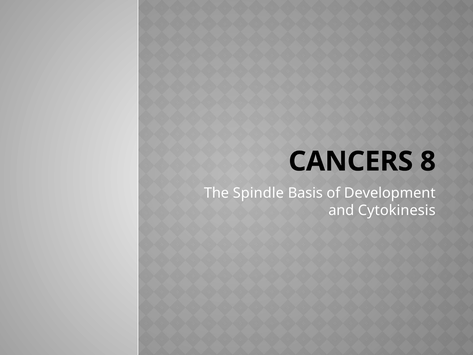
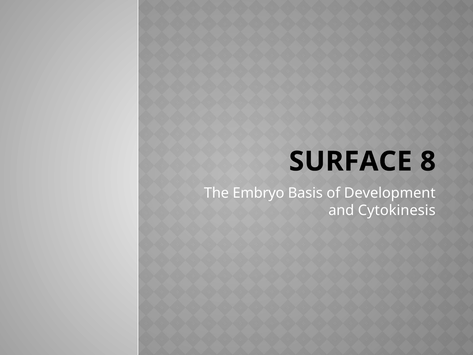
CANCERS: CANCERS -> SURFACE
Spindle: Spindle -> Embryo
